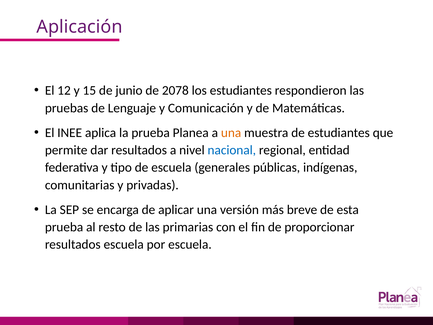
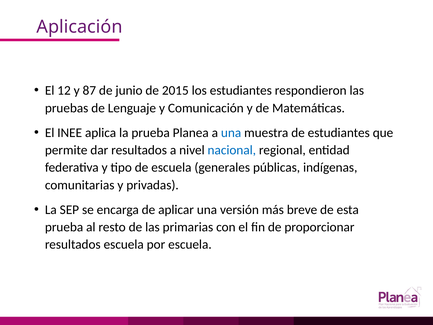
15: 15 -> 87
2078: 2078 -> 2015
una at (231, 133) colour: orange -> blue
